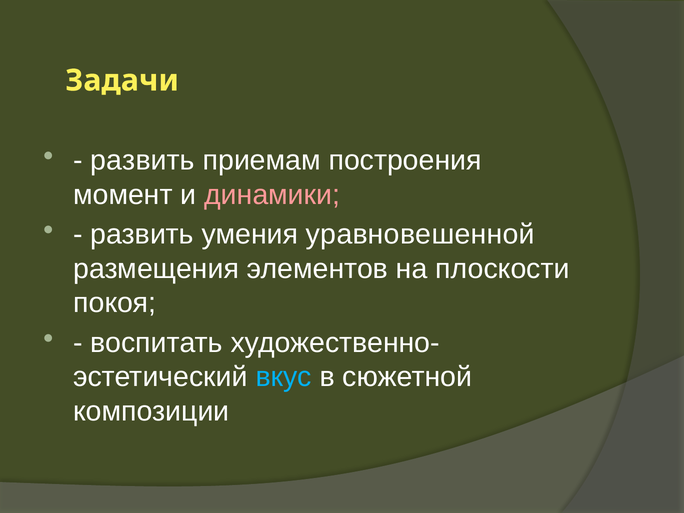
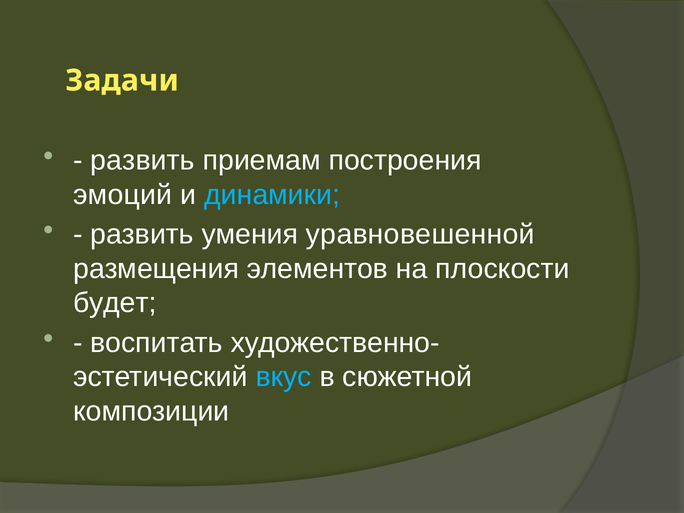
момент: момент -> эмоций
динамики colour: pink -> light blue
покоя: покоя -> будет
